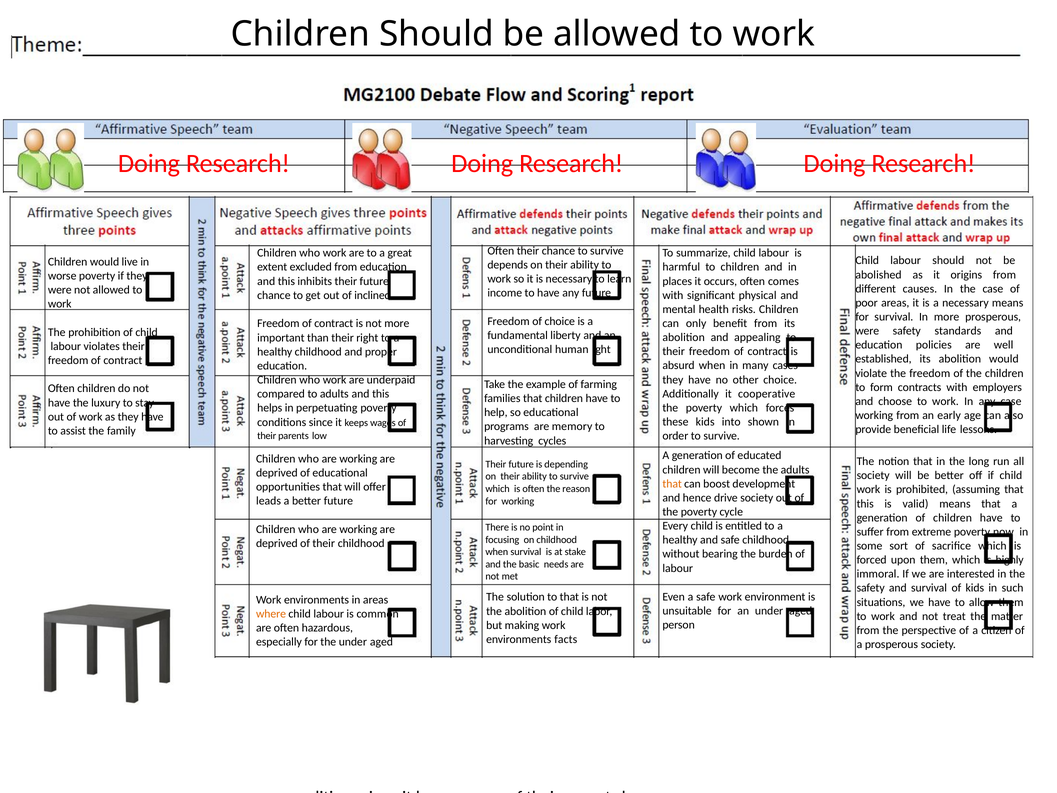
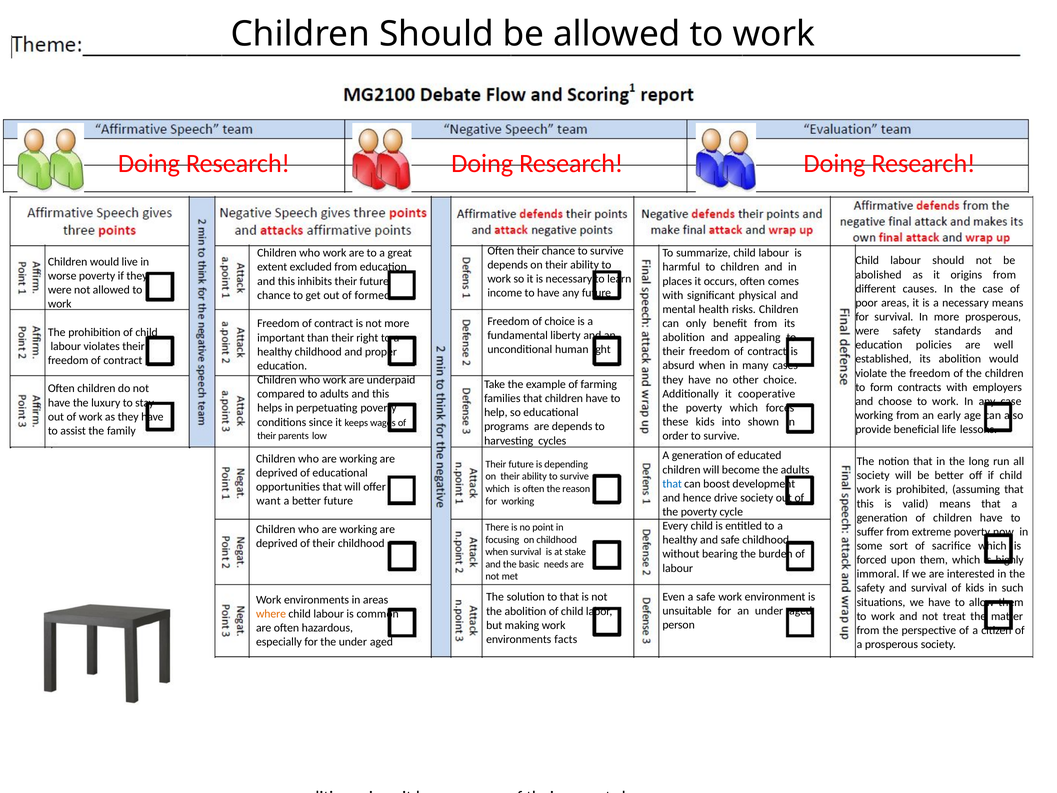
inclined: inclined -> formed
are memory: memory -> depends
that at (672, 484) colour: orange -> blue
leads: leads -> want
